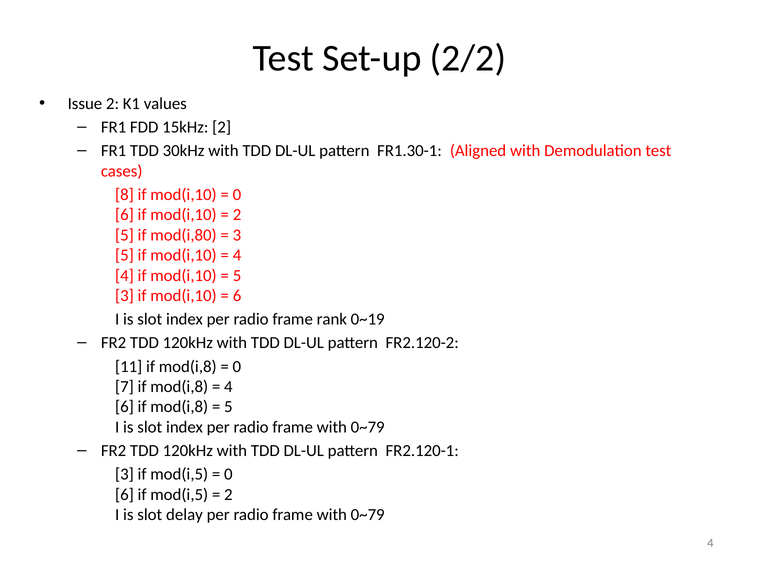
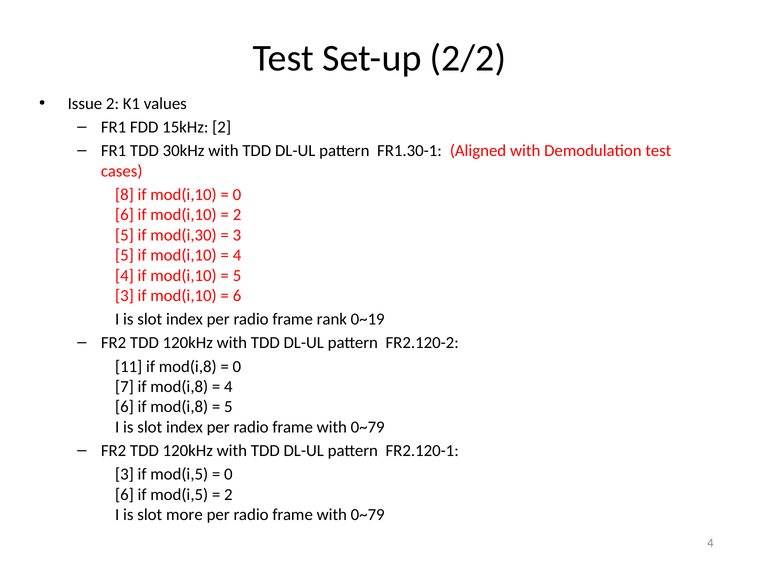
mod(i,80: mod(i,80 -> mod(i,30
delay: delay -> more
